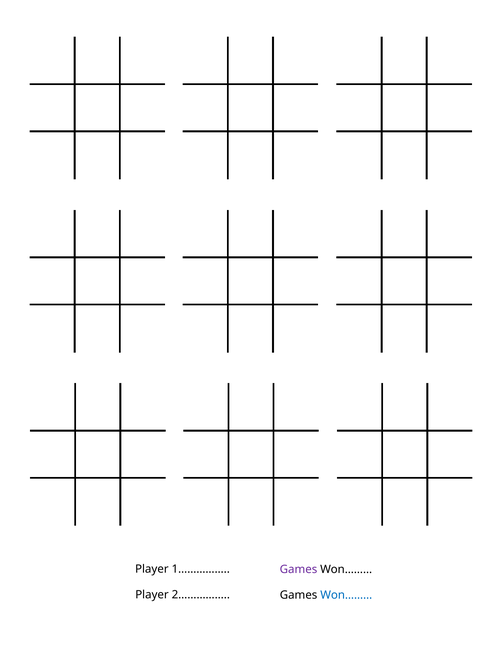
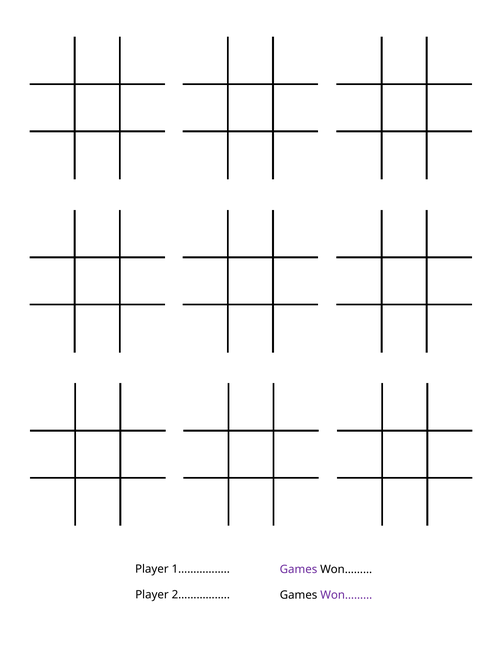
Won……… at (346, 595) colour: blue -> purple
